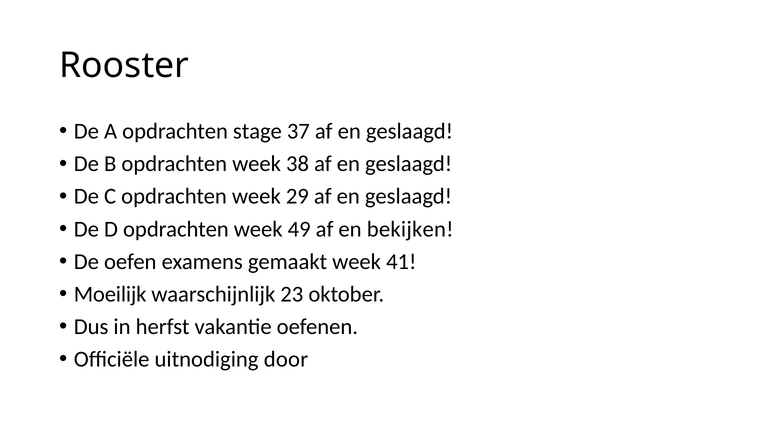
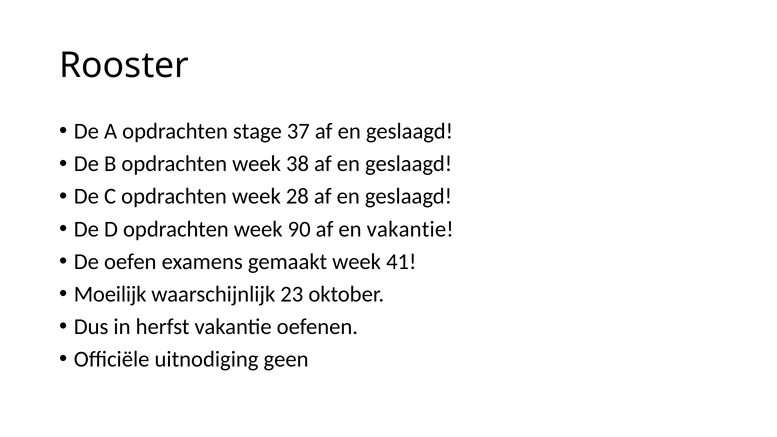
29: 29 -> 28
49: 49 -> 90
en bekijken: bekijken -> vakantie
door: door -> geen
